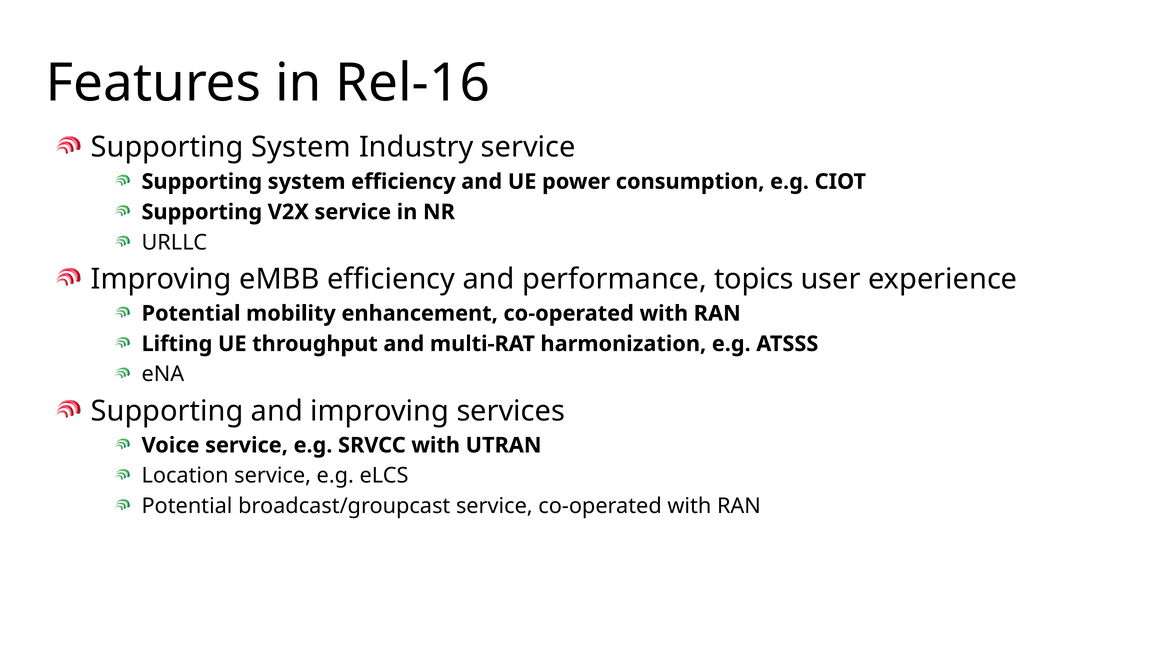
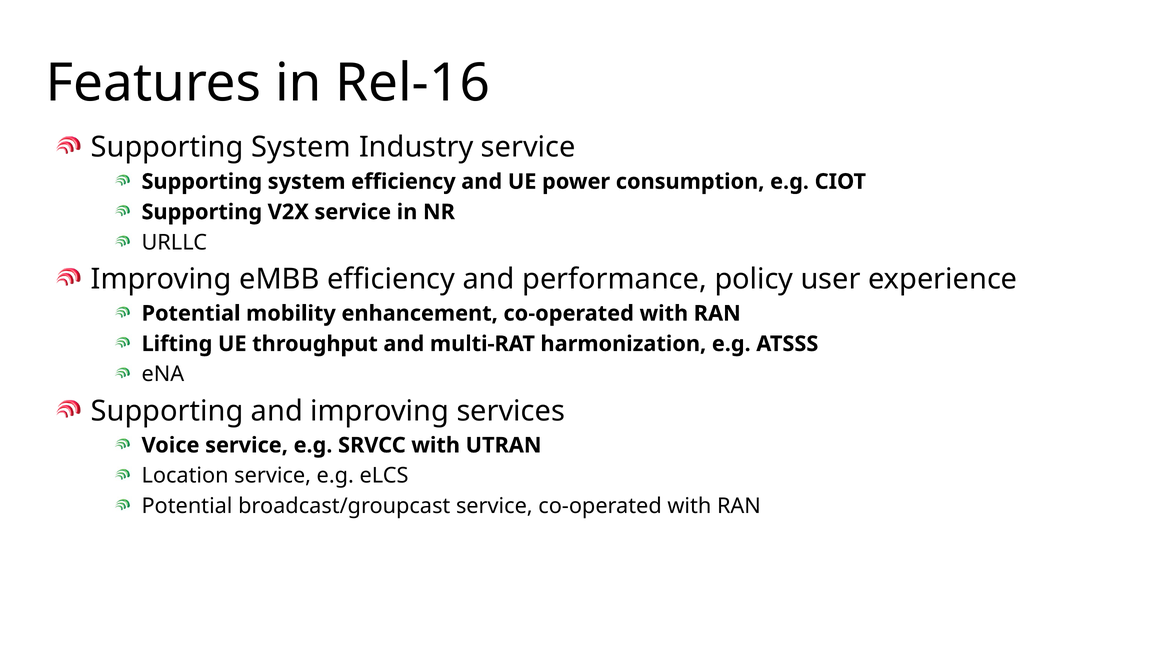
topics: topics -> policy
